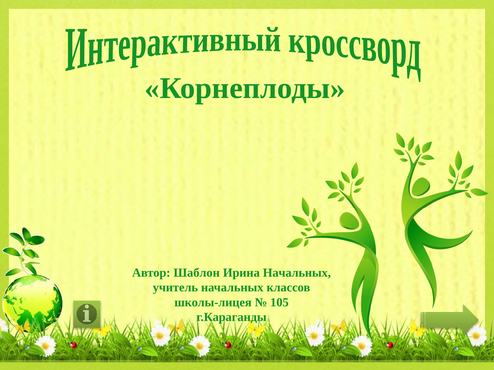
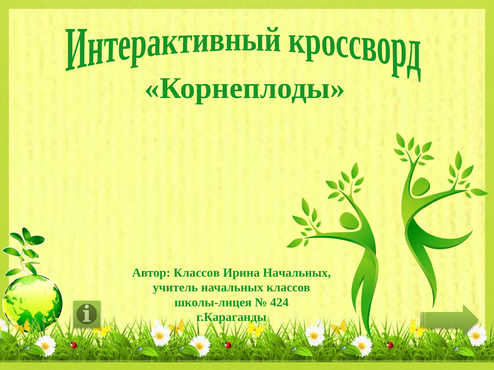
Автор Шаблон: Шаблон -> Классов
105: 105 -> 424
